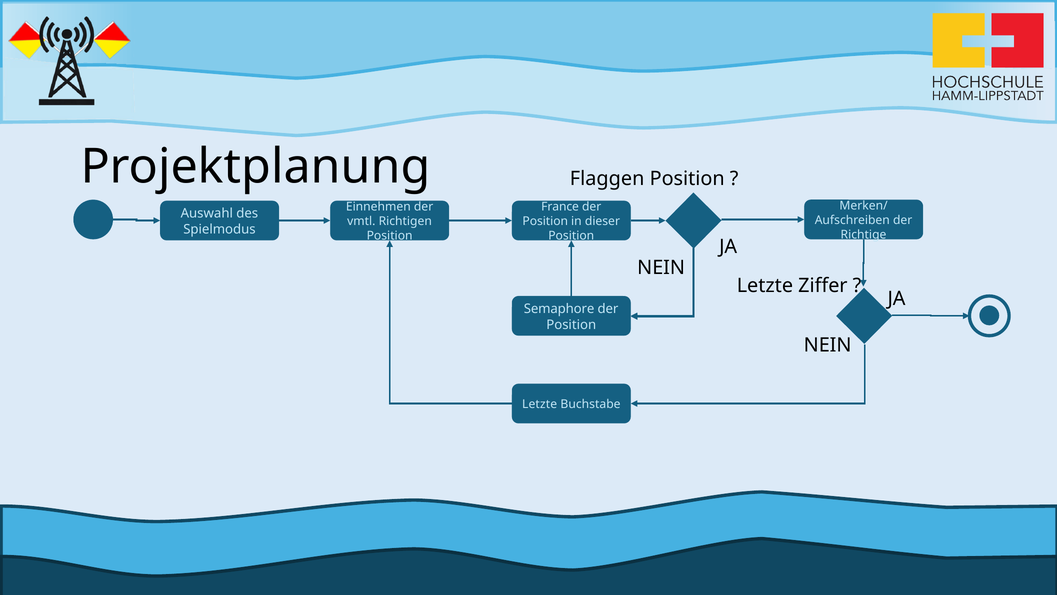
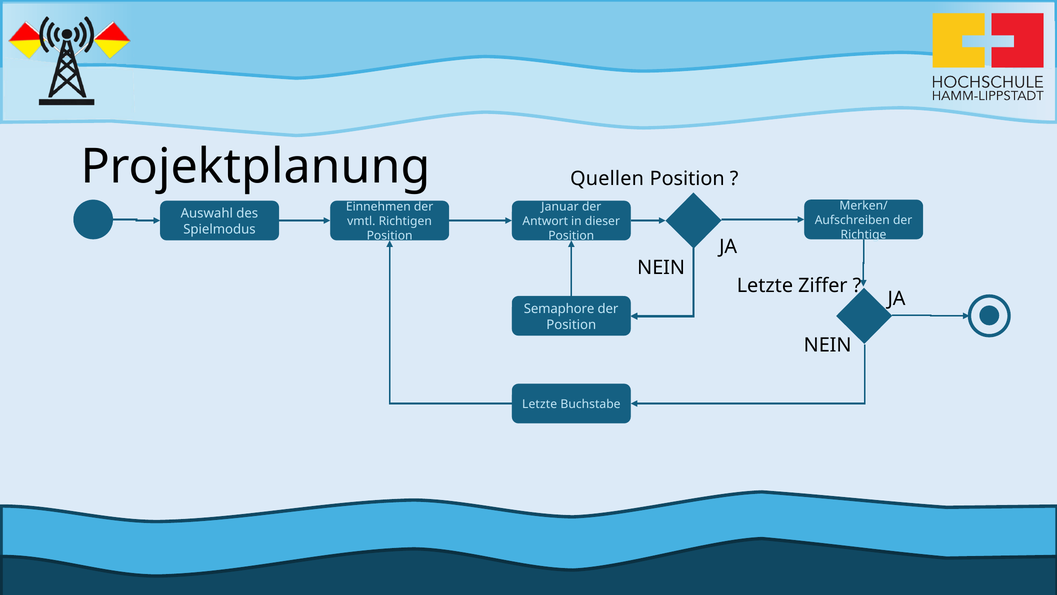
Flaggen: Flaggen -> Quellen
France: France -> Januar
Position at (545, 221): Position -> Antwort
